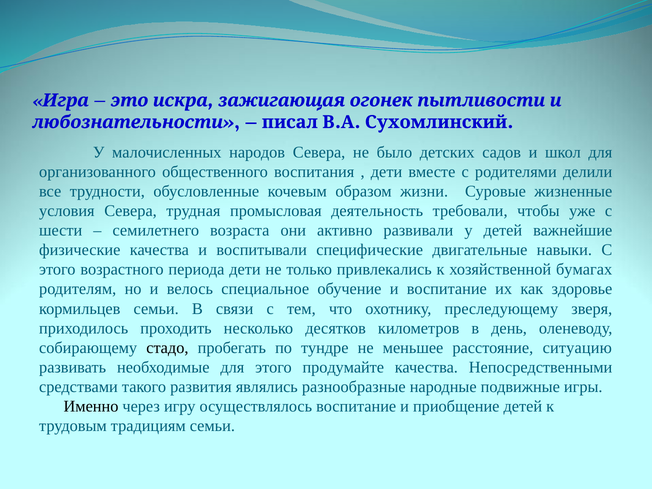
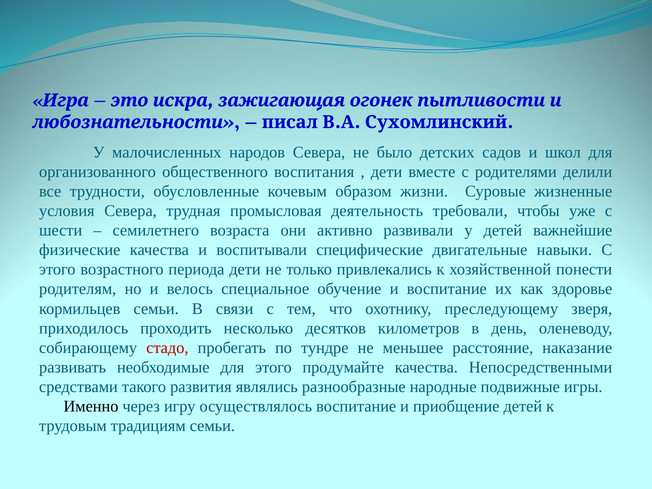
бумагах: бумагах -> понести
стадо colour: black -> red
ситуацию: ситуацию -> наказание
